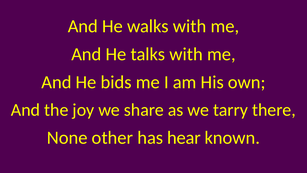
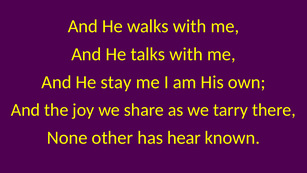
bids: bids -> stay
